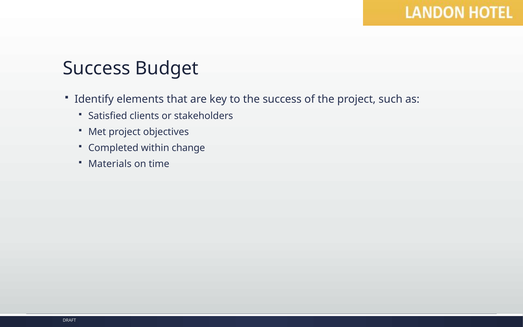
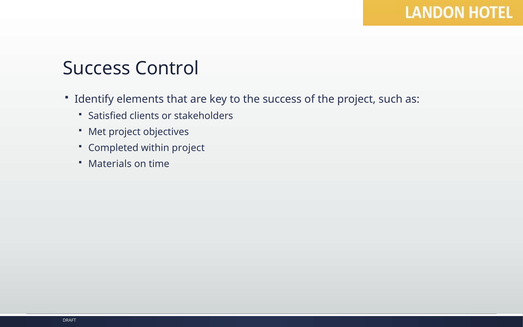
Budget: Budget -> Control
within change: change -> project
